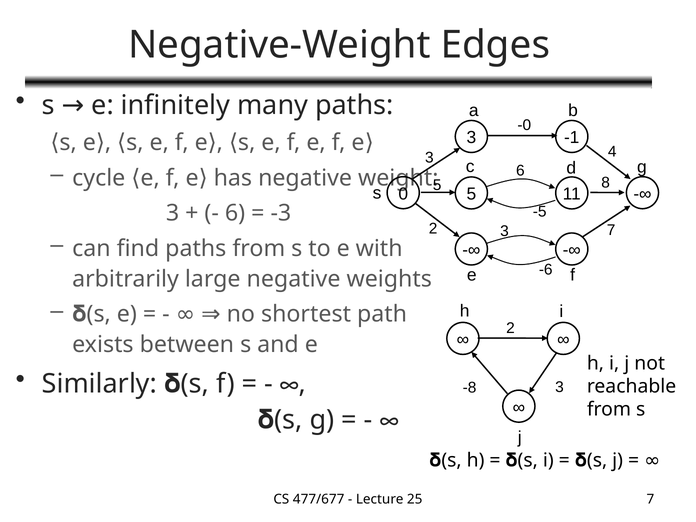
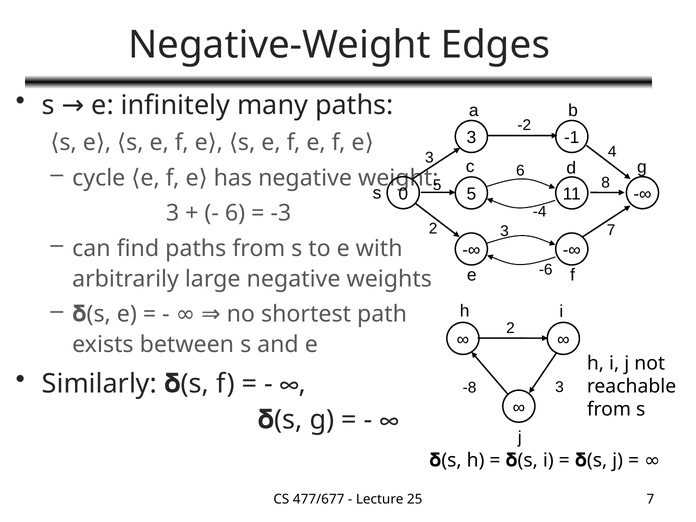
-0: -0 -> -2
-5: -5 -> -4
